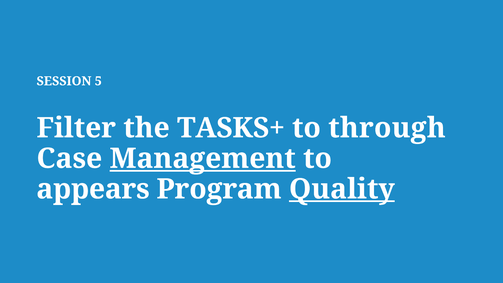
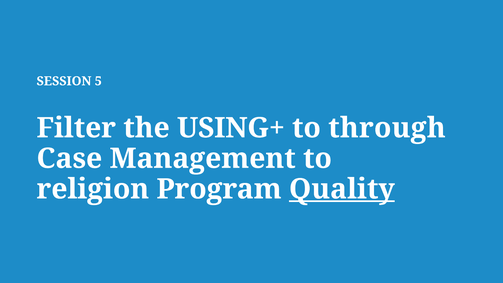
TASKS+: TASKS+ -> USING+
Management underline: present -> none
appears: appears -> religion
